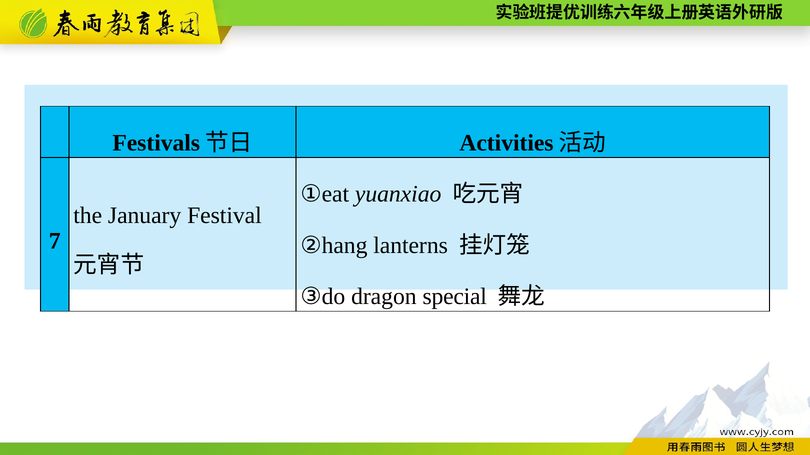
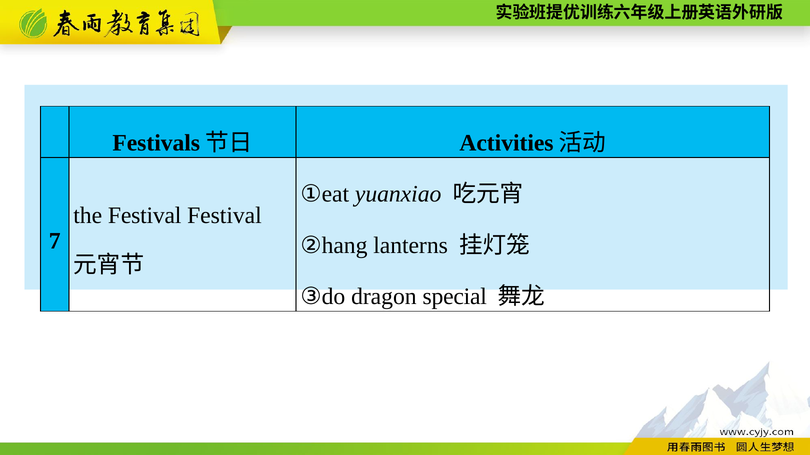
the January: January -> Festival
